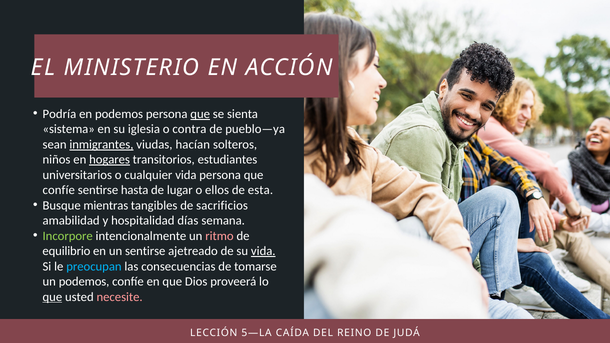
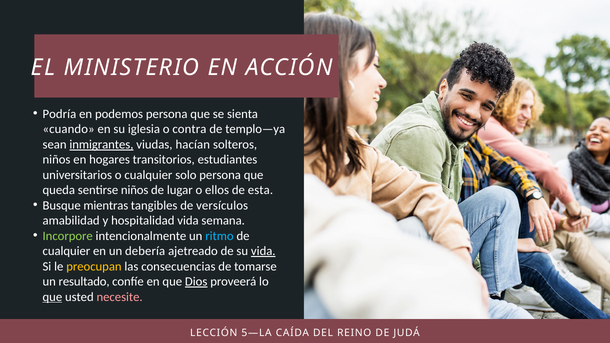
que at (200, 114) underline: present -> none
sistema: sistema -> cuando
pueblo—ya: pueblo—ya -> templo—ya
hogares underline: present -> none
cualquier vida: vida -> solo
confíe at (59, 190): confíe -> queda
sentirse hasta: hasta -> niños
sacrificios: sacrificios -> versículos
hospitalidad días: días -> vida
ritmo colour: pink -> light blue
equilibrio at (66, 251): equilibrio -> cualquier
un sentirse: sentirse -> debería
preocupan colour: light blue -> yellow
un podemos: podemos -> resultado
Dios underline: none -> present
